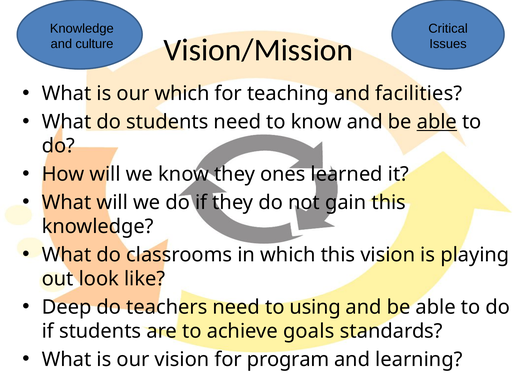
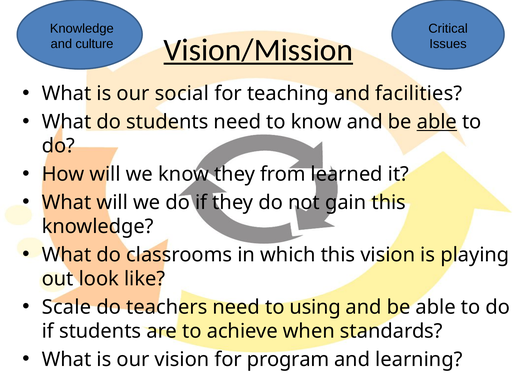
Vision/Mission underline: none -> present
our which: which -> social
ones: ones -> from
Deep: Deep -> Scale
goals: goals -> when
